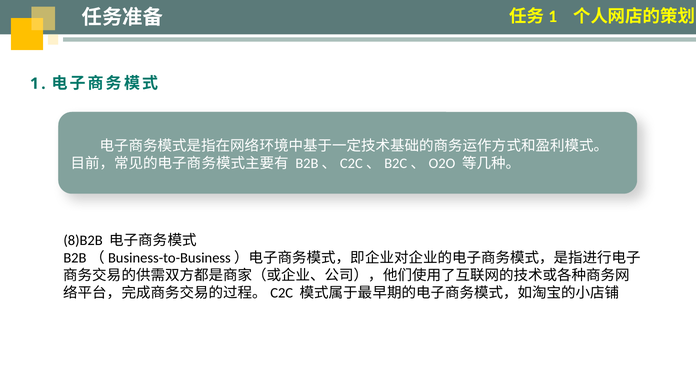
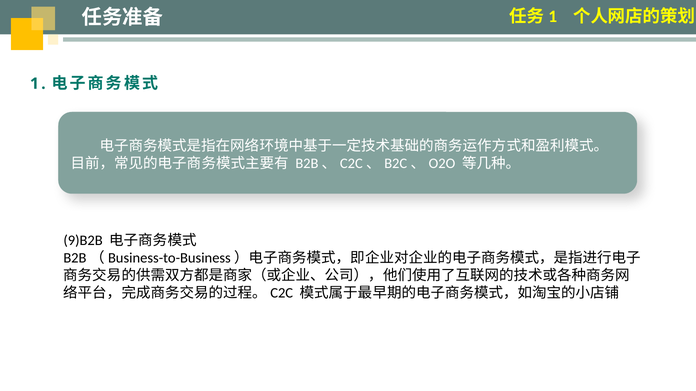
8)B2B: 8)B2B -> 9)B2B
